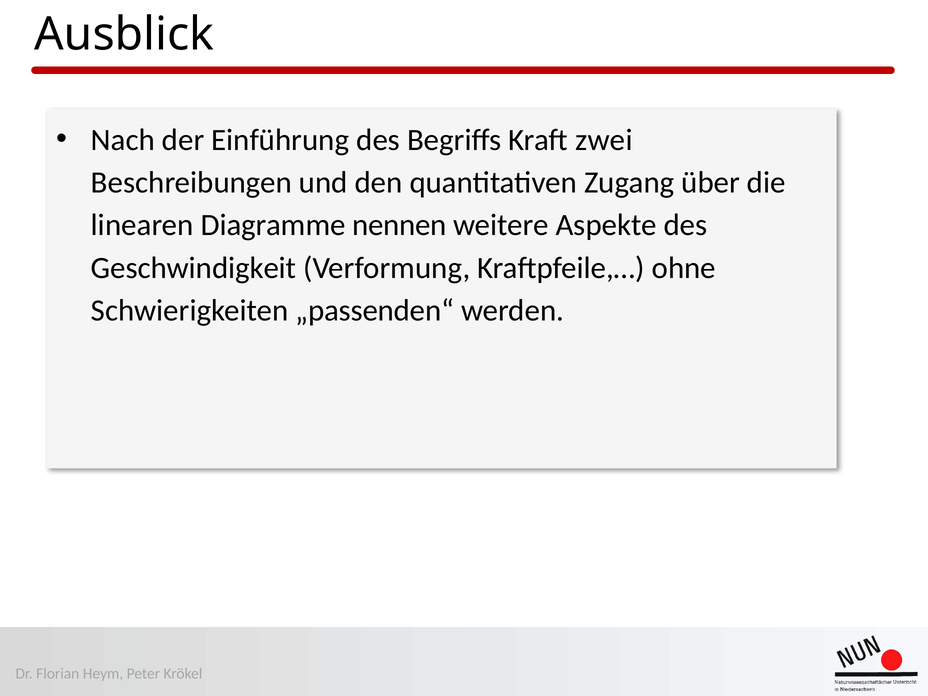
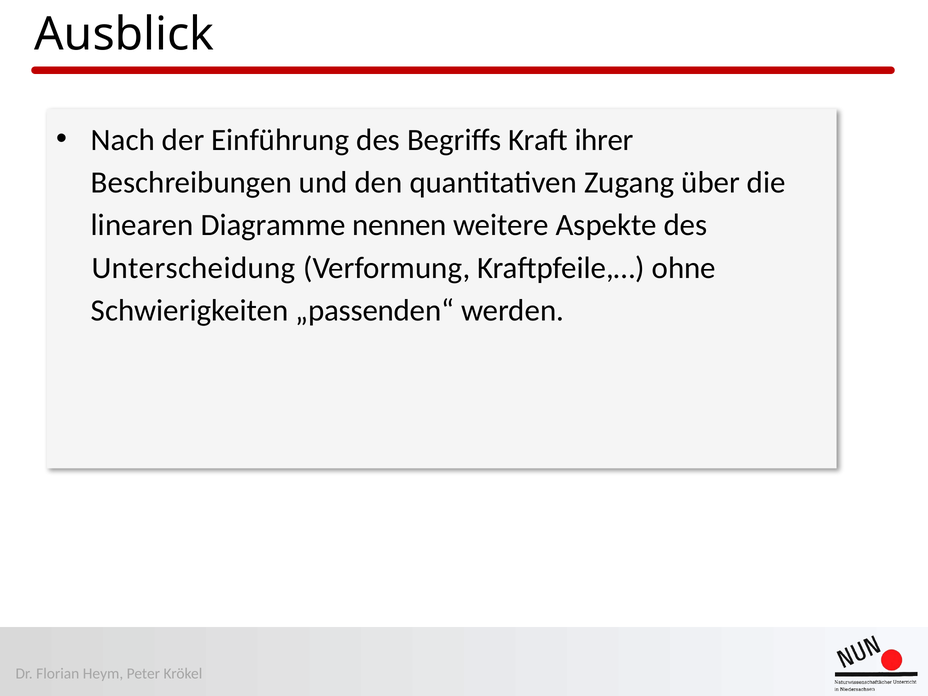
zwei: zwei -> ihrer
Geschwindigkeit: Geschwindigkeit -> Unterscheidung
